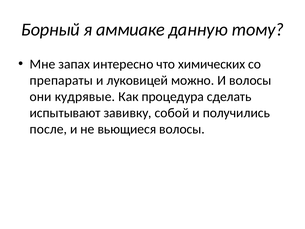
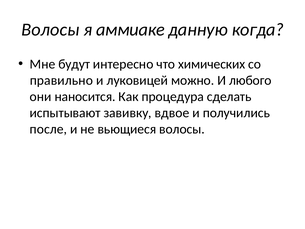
Борный at (50, 29): Борный -> Волосы
тому: тому -> когда
запах: запах -> будут
препараты: препараты -> правильно
И волосы: волосы -> любого
кудрявые: кудрявые -> наносится
собой: собой -> вдвое
